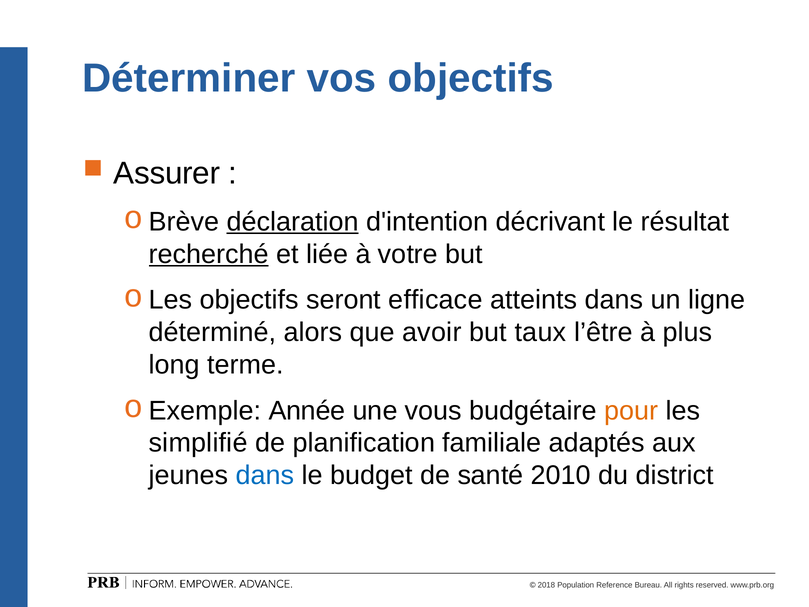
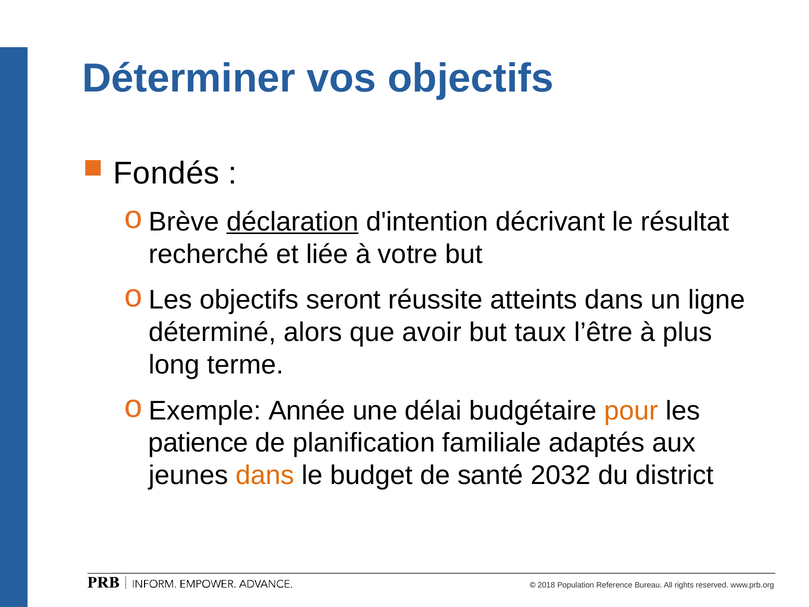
Assurer: Assurer -> Fondés
recherché underline: present -> none
efficace: efficace -> réussite
vous: vous -> délai
simplifié: simplifié -> patience
dans at (265, 475) colour: blue -> orange
2010: 2010 -> 2032
